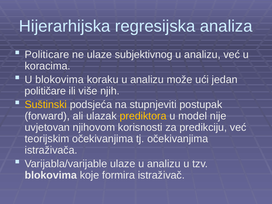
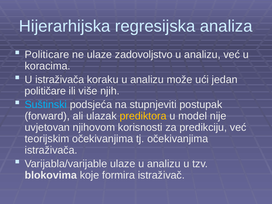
subjektivnog: subjektivnog -> zadovoljstvo
U blokovima: blokovima -> istraživača
Suštinski colour: yellow -> light blue
